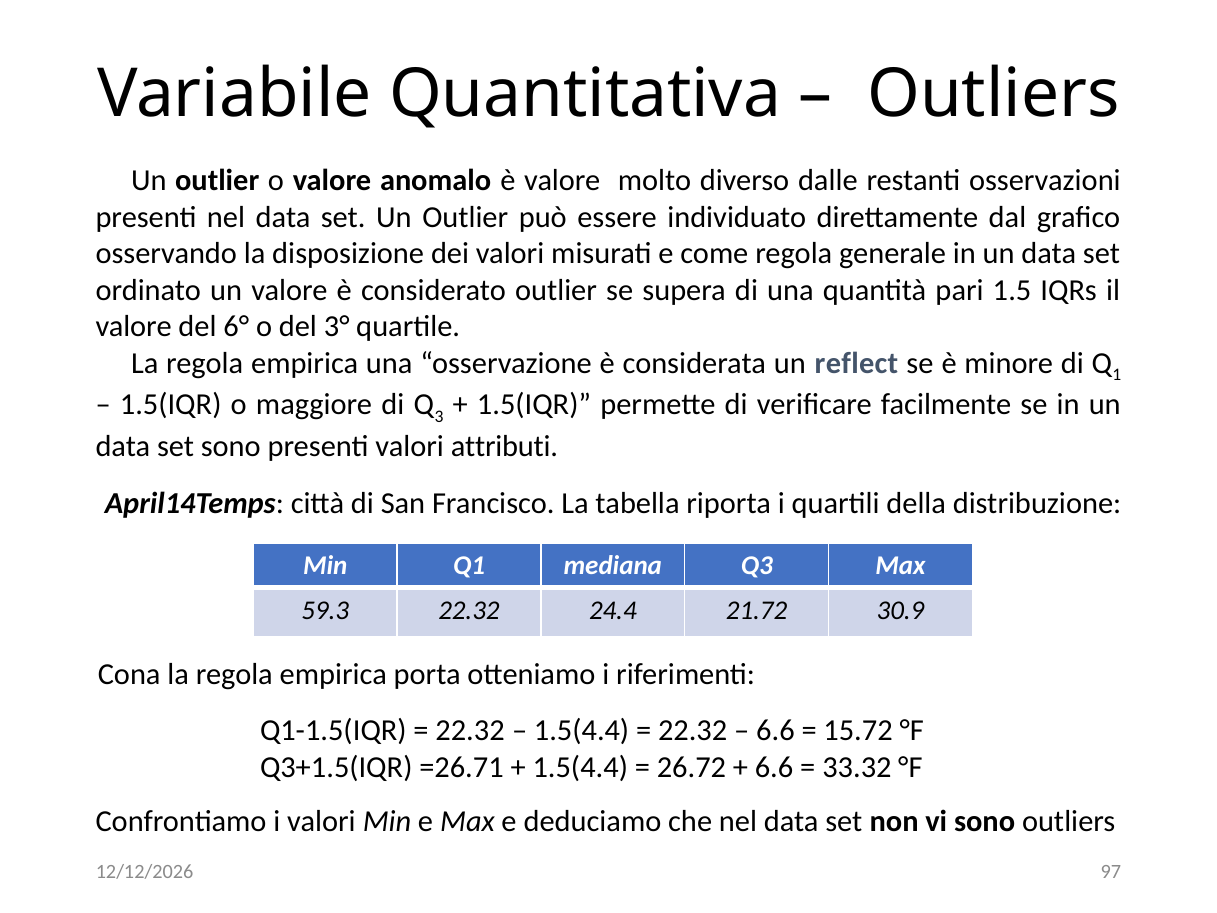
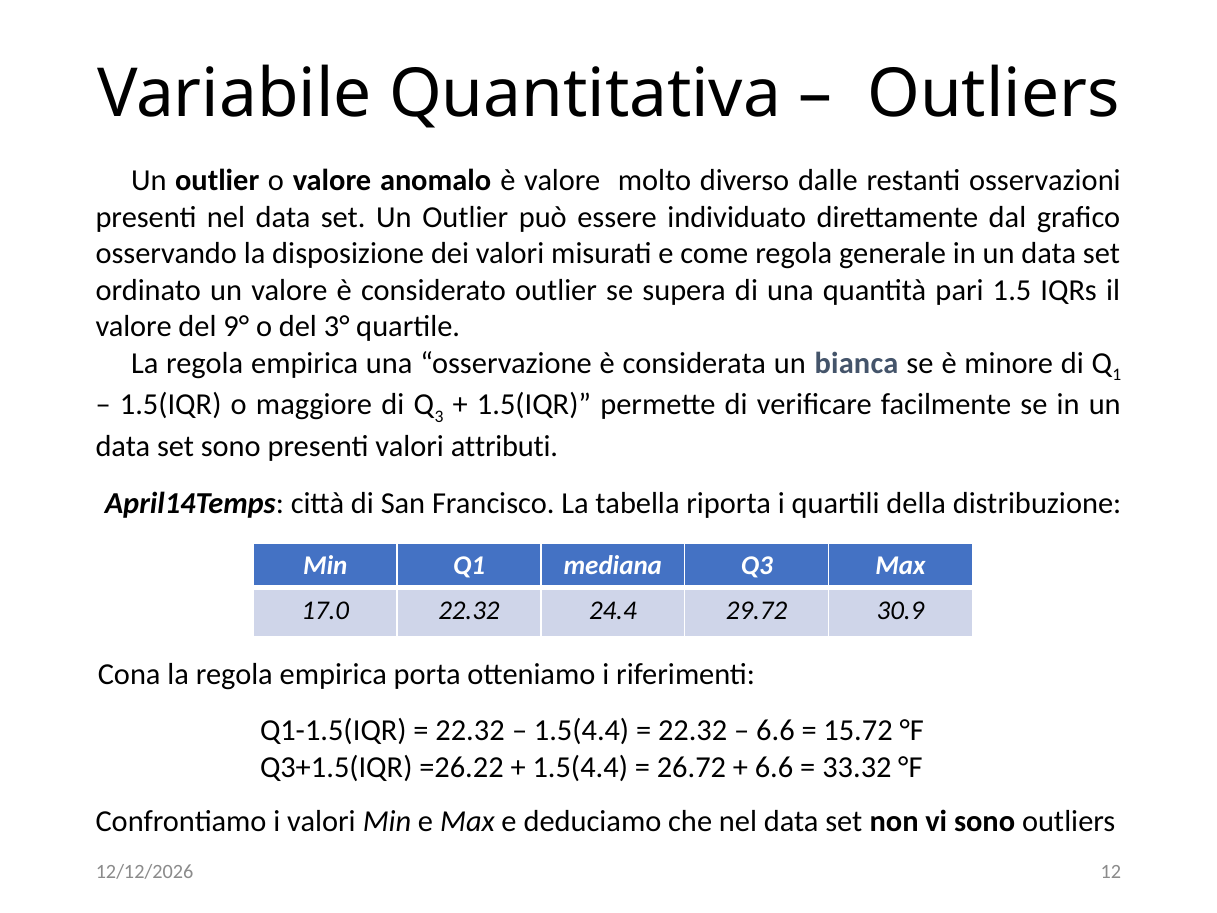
6°: 6° -> 9°
reflect: reflect -> bianca
59.3: 59.3 -> 17.0
21.72: 21.72 -> 29.72
=26.71: =26.71 -> =26.22
97: 97 -> 12
